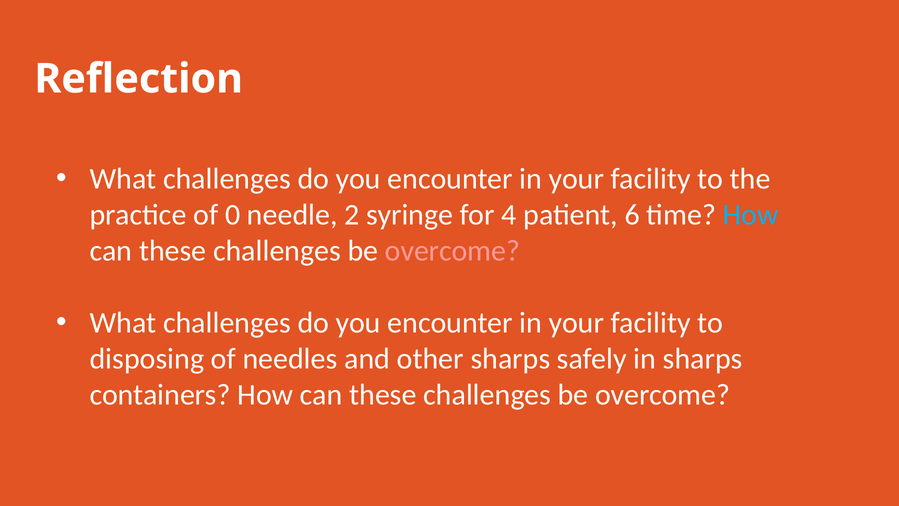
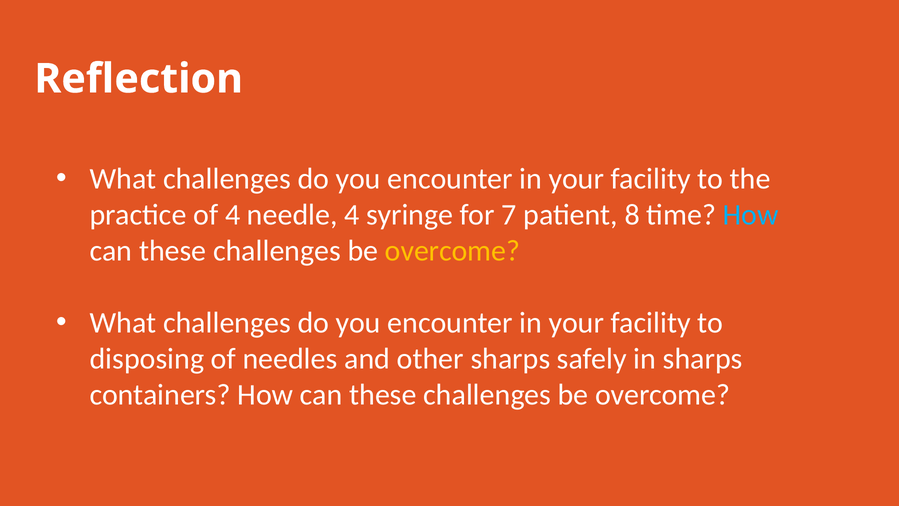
of 0: 0 -> 4
needle 2: 2 -> 4
4: 4 -> 7
6: 6 -> 8
overcome at (452, 251) colour: pink -> yellow
